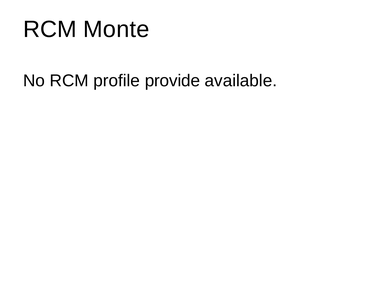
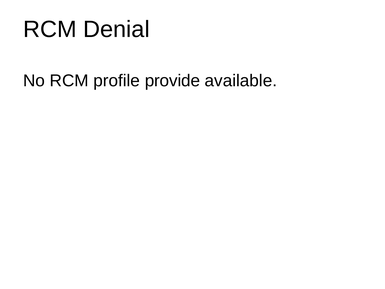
Monte: Monte -> Denial
